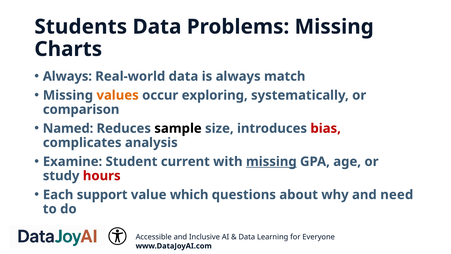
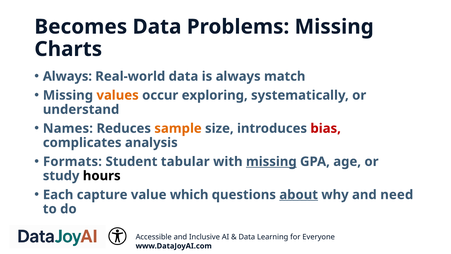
Students: Students -> Becomes
comparison: comparison -> understand
Named: Named -> Names
sample colour: black -> orange
Examine: Examine -> Formats
current: current -> tabular
hours colour: red -> black
support: support -> capture
about underline: none -> present
